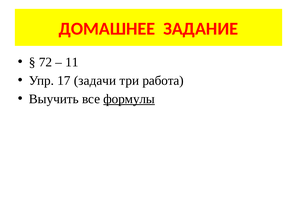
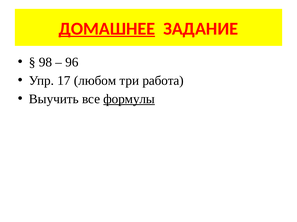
ДОМАШНЕЕ underline: none -> present
72: 72 -> 98
11: 11 -> 96
задачи: задачи -> любом
